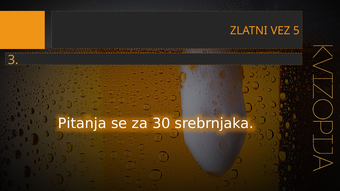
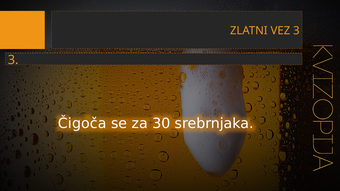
VEZ 5: 5 -> 3
Pitanja: Pitanja -> Čigoča
